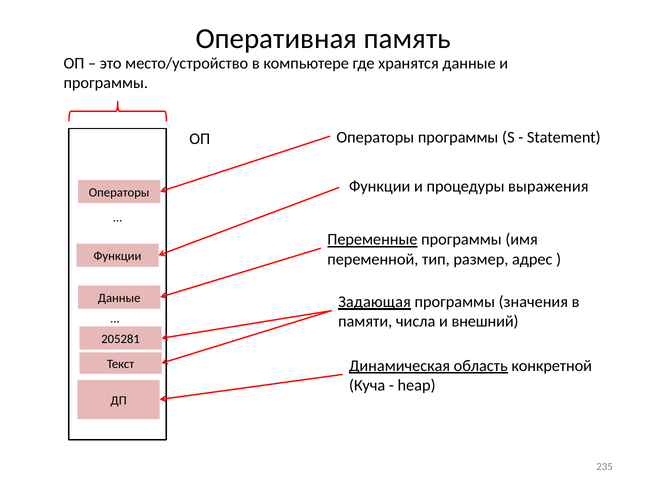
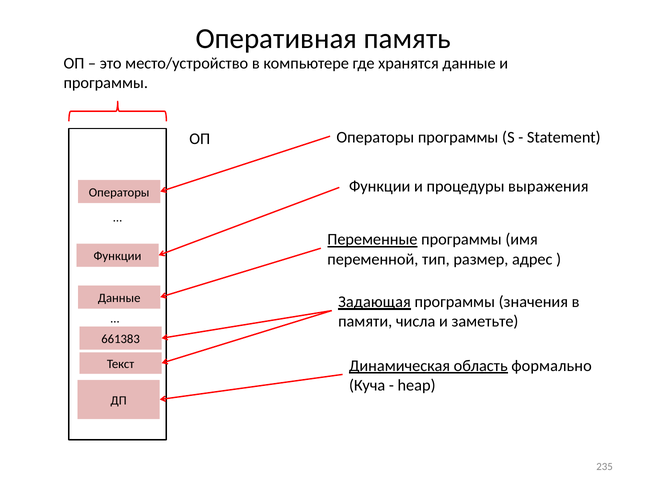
внешний: внешний -> заметьте
205281: 205281 -> 661383
конкретной: конкретной -> формально
